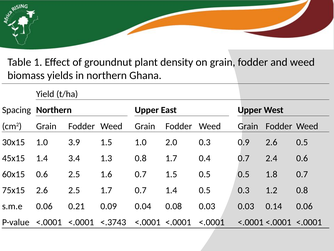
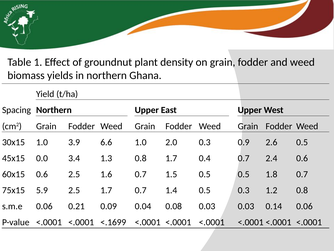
3.9 1.5: 1.5 -> 6.6
45x15 1.4: 1.4 -> 0.0
75x15 2.6: 2.6 -> 5.9
<.3743: <.3743 -> <.1699
